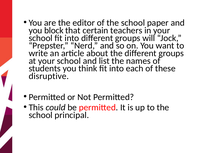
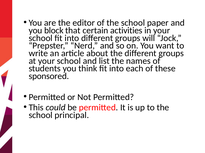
teachers: teachers -> activities
disruptive: disruptive -> sponsored
